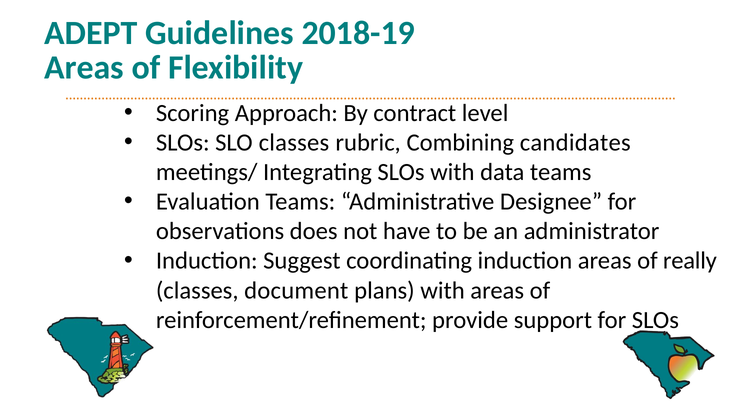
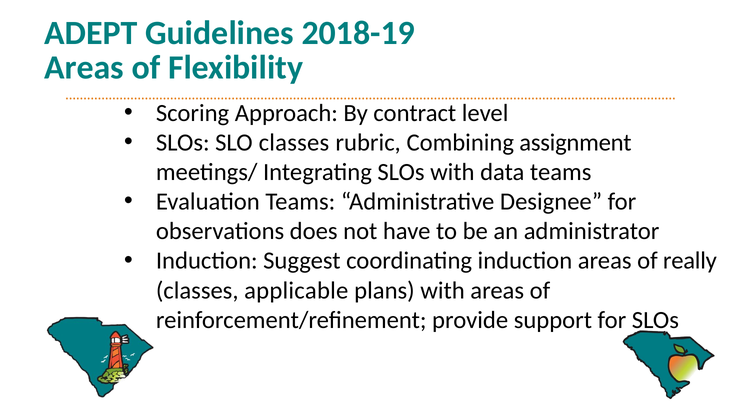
candidates: candidates -> assignment
document: document -> applicable
